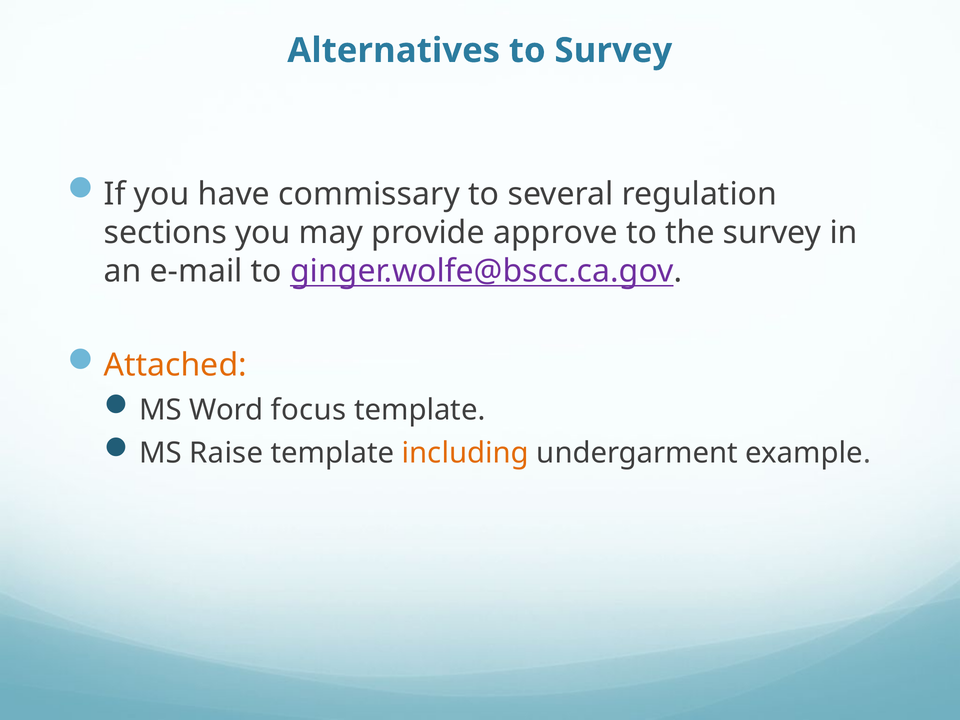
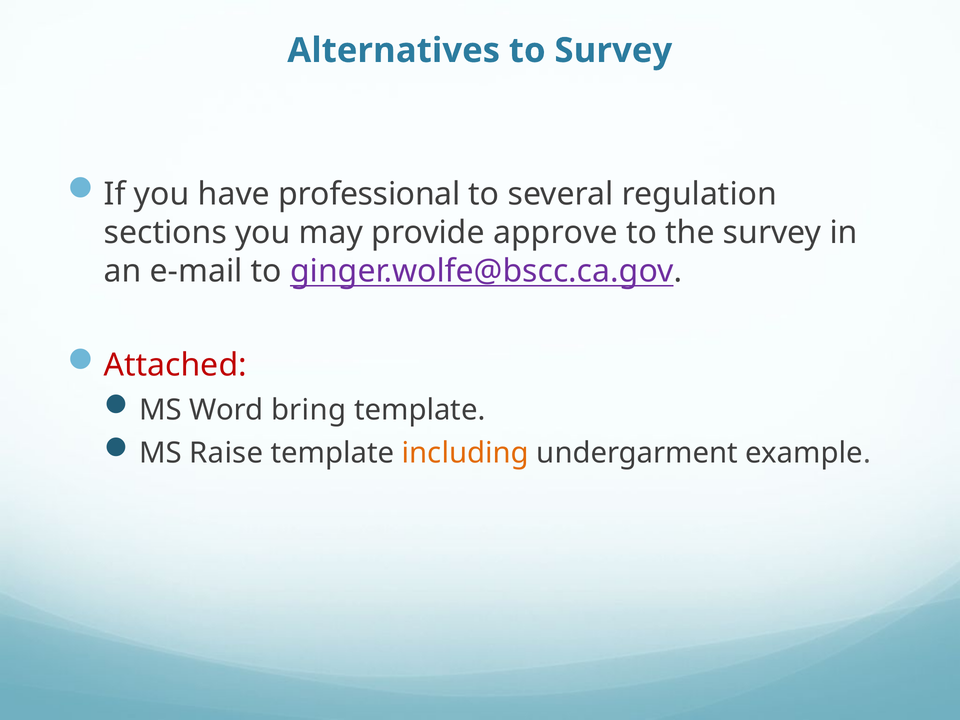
commissary: commissary -> professional
Attached colour: orange -> red
focus: focus -> bring
